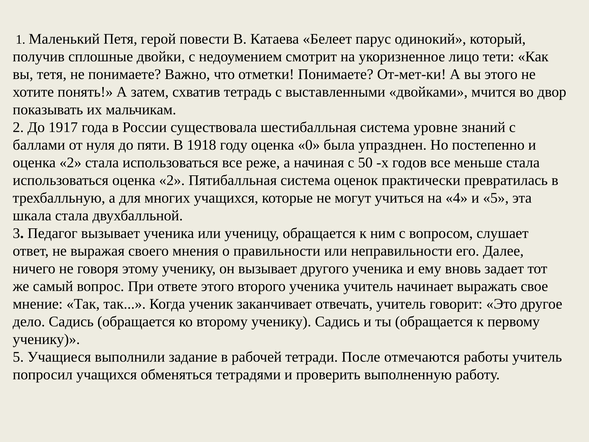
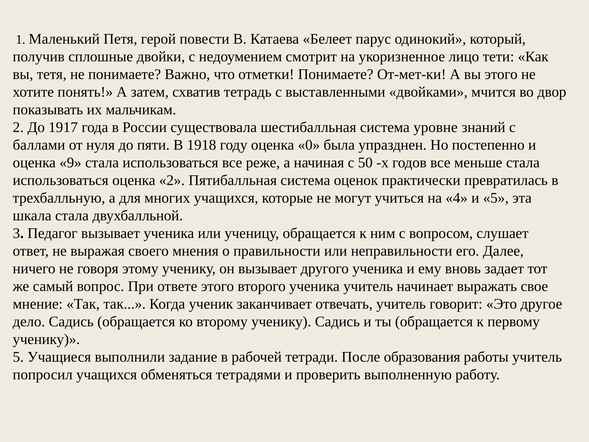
2 at (70, 162): 2 -> 9
отмечаются: отмечаются -> образования
